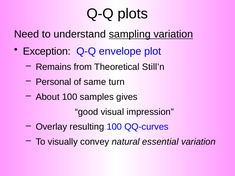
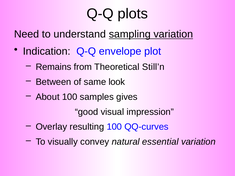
Exception: Exception -> Indication
Personal: Personal -> Between
turn: turn -> look
